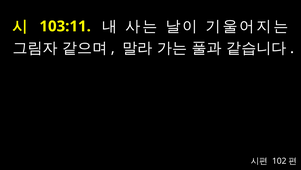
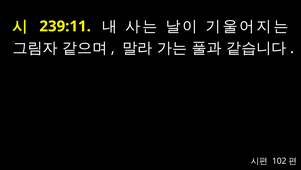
103:11: 103:11 -> 239:11
